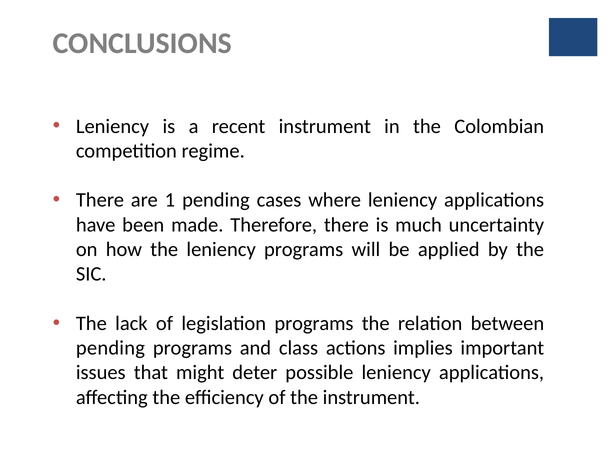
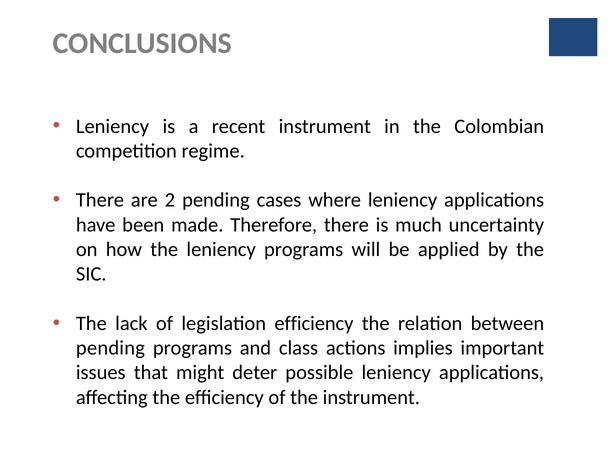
1: 1 -> 2
legislation programs: programs -> efficiency
